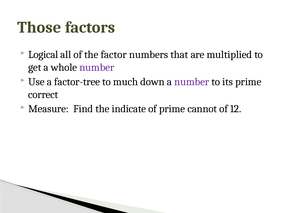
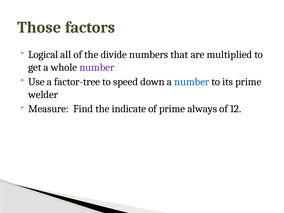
factor: factor -> divide
much: much -> speed
number at (192, 82) colour: purple -> blue
correct: correct -> welder
cannot: cannot -> always
